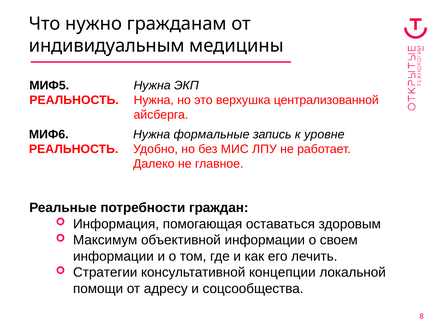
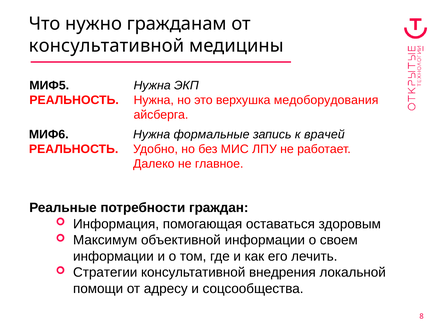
индивидуальным at (107, 46): индивидуальным -> консультативной
централизованной: централизованной -> медоборудования
уровне: уровне -> врачей
концепции: концепции -> внедрения
